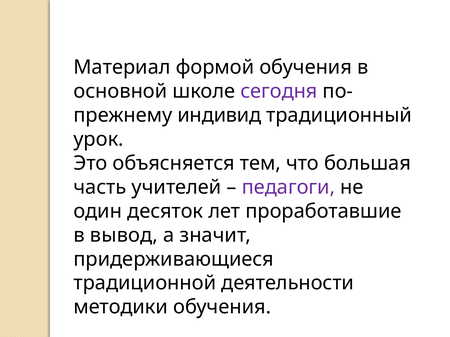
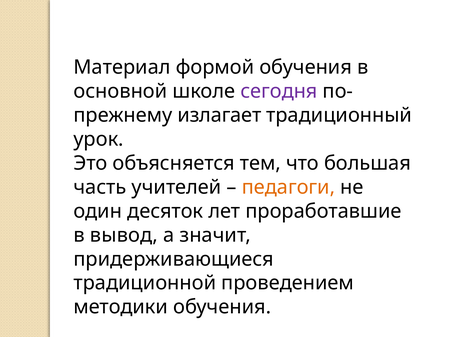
индивид: индивид -> излагает
педагоги colour: purple -> orange
деятельности: деятельности -> проведением
